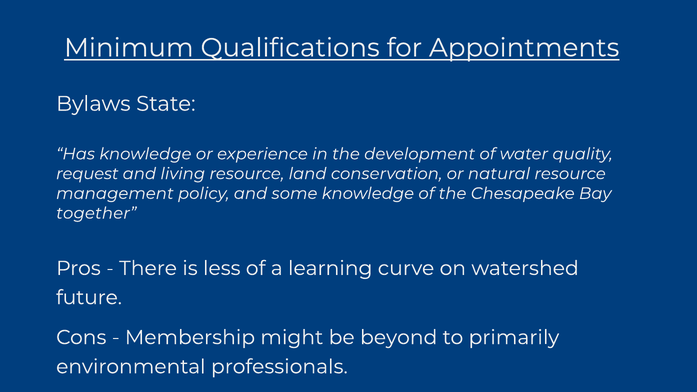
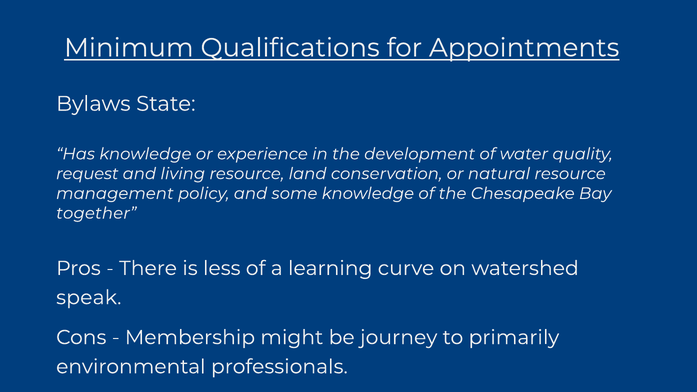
future at (89, 298): future -> speak
beyond: beyond -> journey
